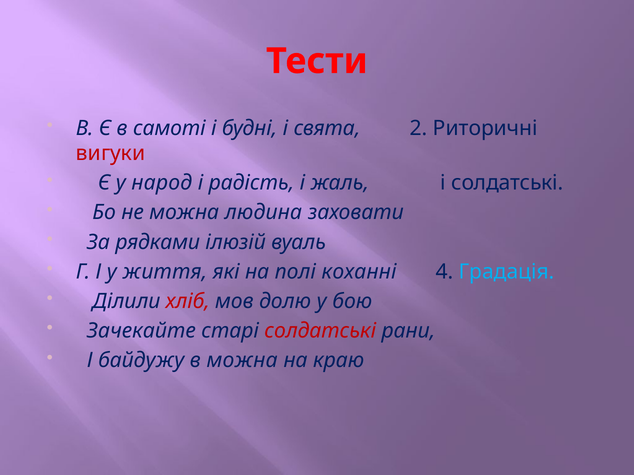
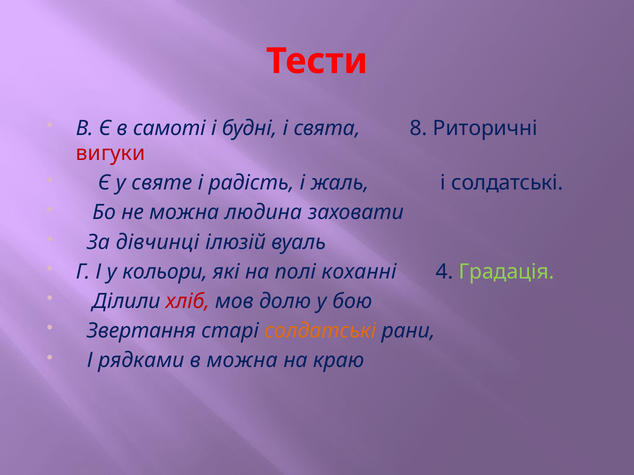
2: 2 -> 8
народ: народ -> святе
рядками: рядками -> дівчинці
життя: життя -> кольори
Градація colour: light blue -> light green
Зачекайте: Зачекайте -> Звертання
солдатські at (320, 331) colour: red -> orange
байдужу: байдужу -> рядками
